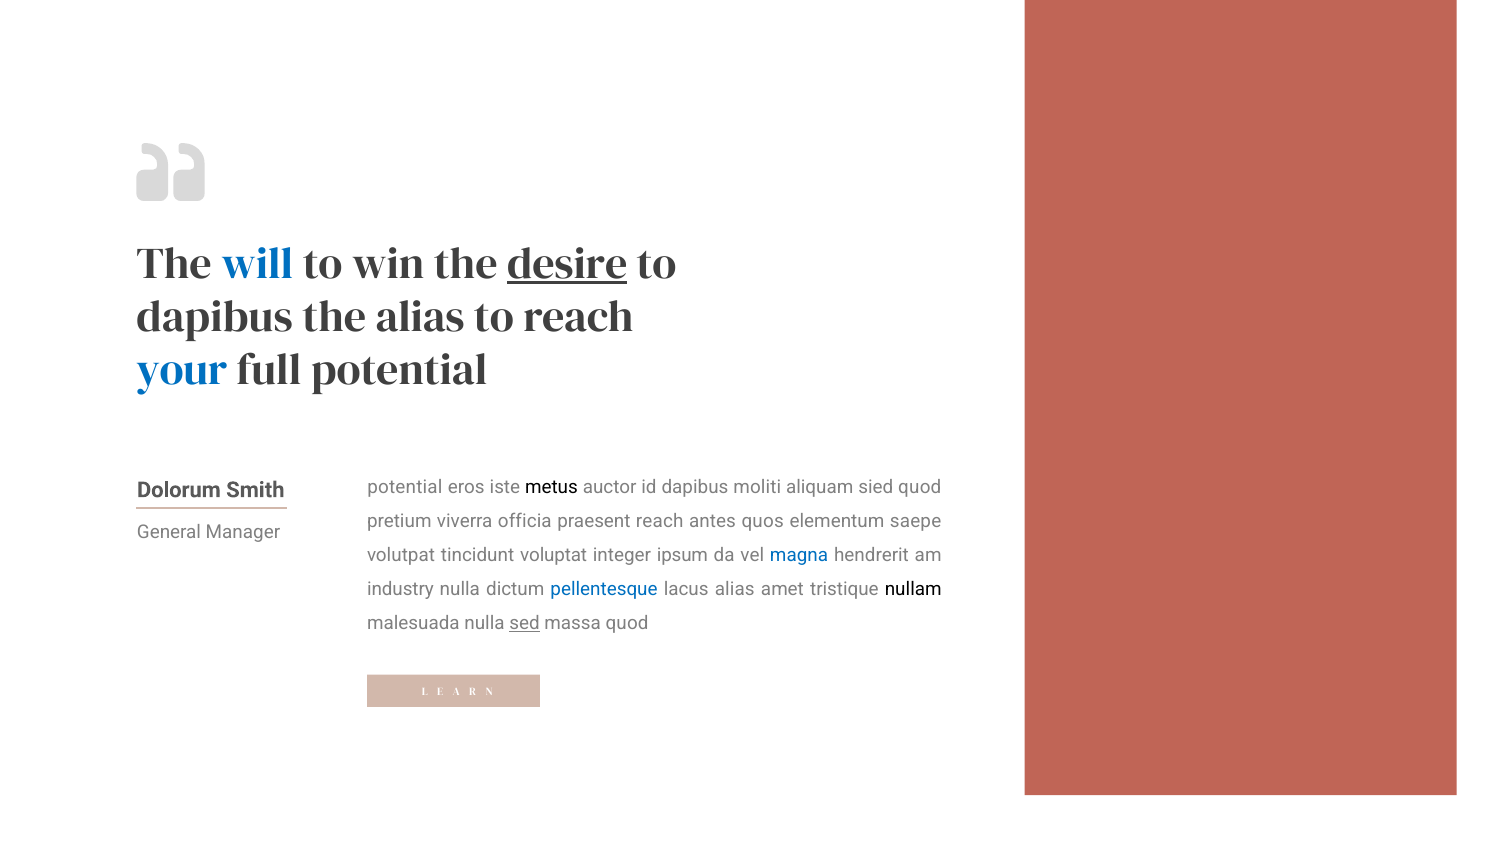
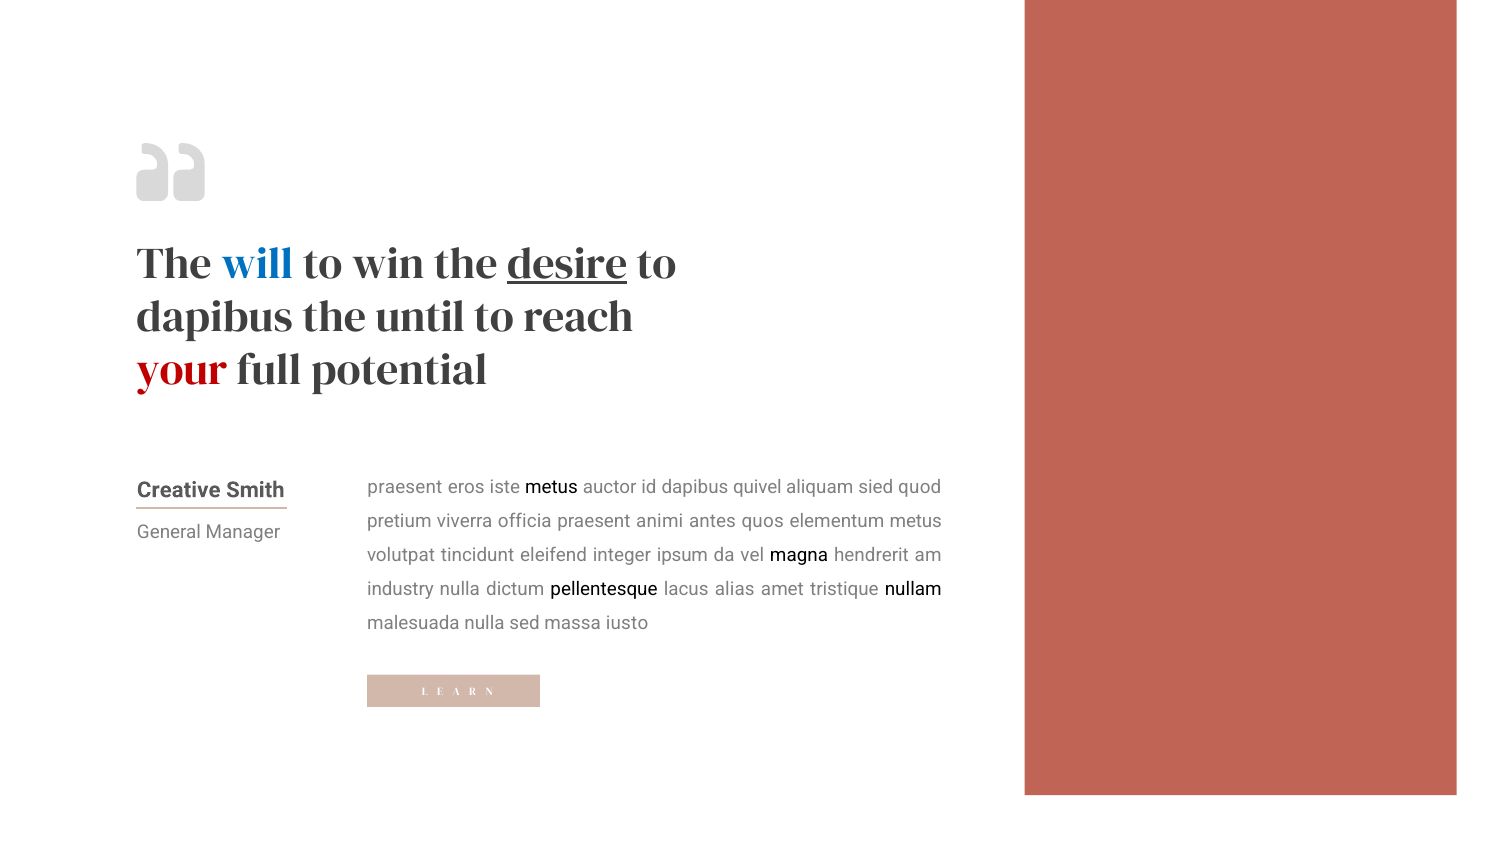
the alias: alias -> until
your colour: blue -> red
potential at (405, 487): potential -> praesent
moliti: moliti -> quivel
Dolorum: Dolorum -> Creative
praesent reach: reach -> animi
elementum saepe: saepe -> metus
voluptat: voluptat -> eleifend
magna colour: blue -> black
pellentesque colour: blue -> black
sed underline: present -> none
massa quod: quod -> iusto
